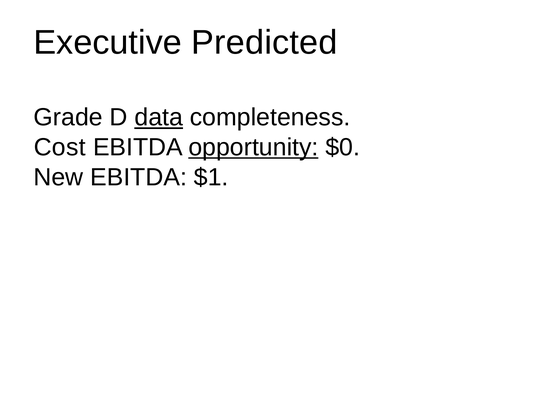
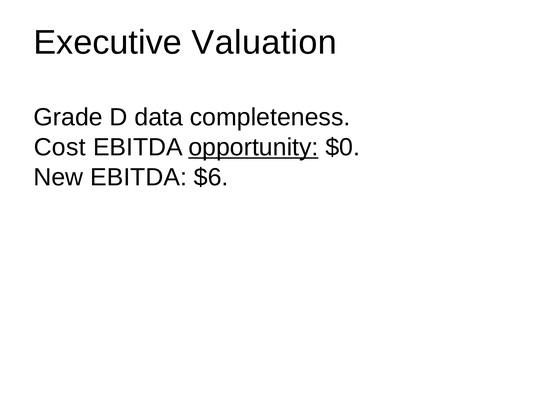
Predicted: Predicted -> Valuation
data underline: present -> none
$1: $1 -> $6
